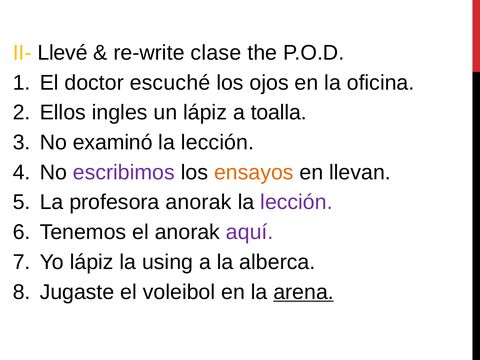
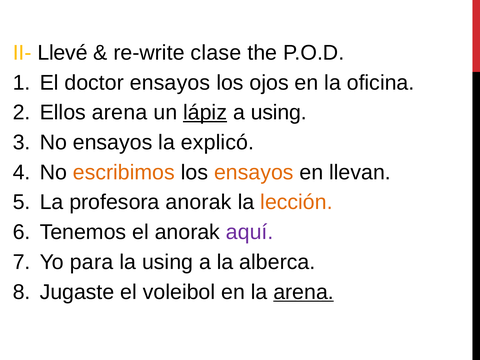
doctor escuché: escuché -> ensayos
Ellos ingles: ingles -> arena
lápiz at (205, 113) underline: none -> present
a toalla: toalla -> using
No examinó: examinó -> ensayos
lección at (218, 142): lección -> explicó
escribimos colour: purple -> orange
lección at (296, 202) colour: purple -> orange
Yo lápiz: lápiz -> para
